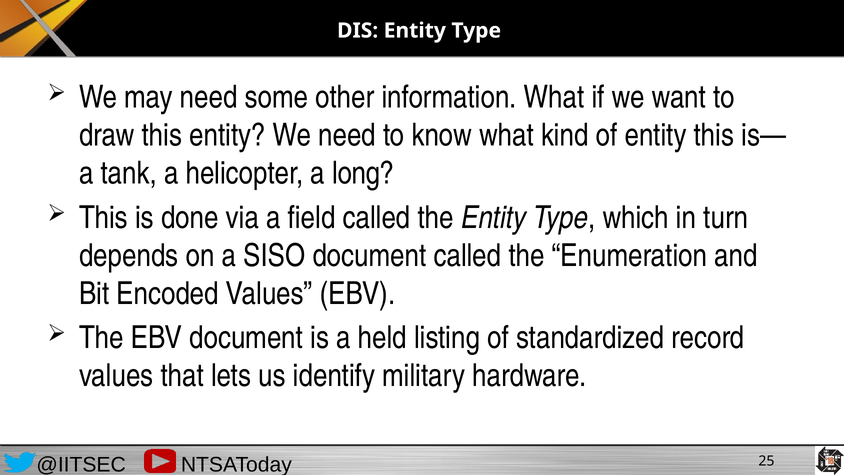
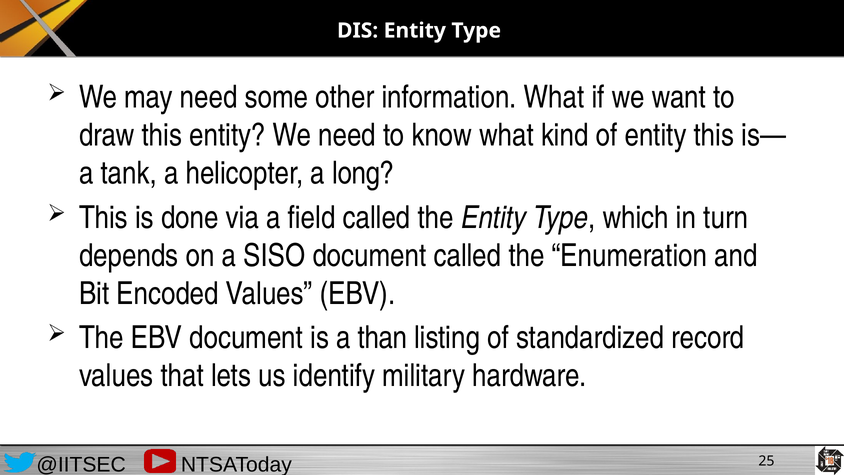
held: held -> than
